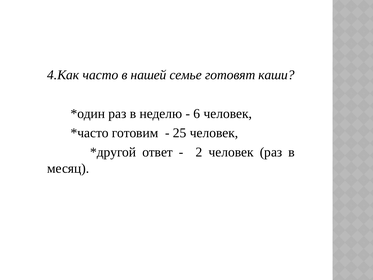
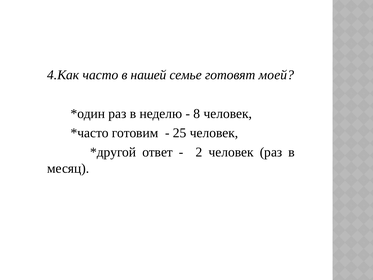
каши: каши -> моей
6: 6 -> 8
